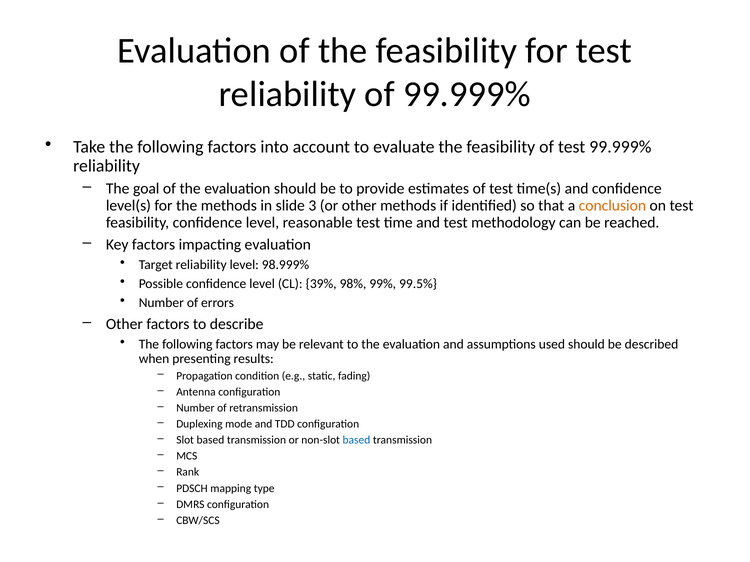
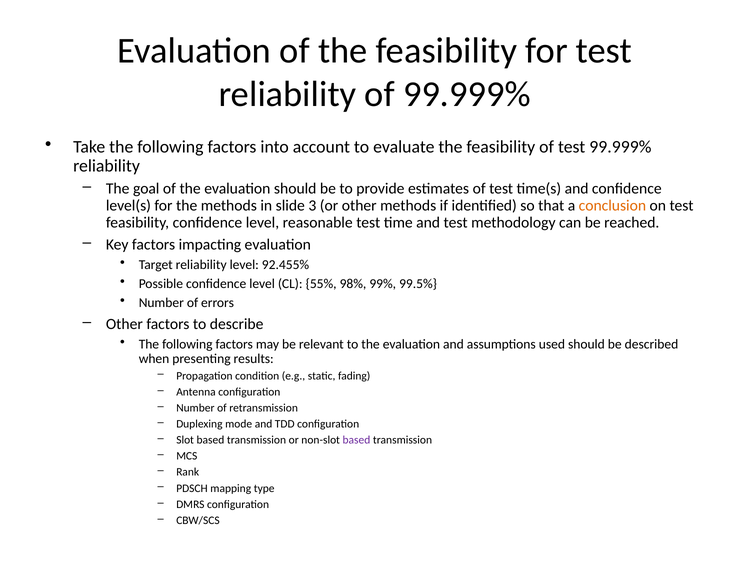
98.999%: 98.999% -> 92.455%
39%: 39% -> 55%
based at (356, 440) colour: blue -> purple
